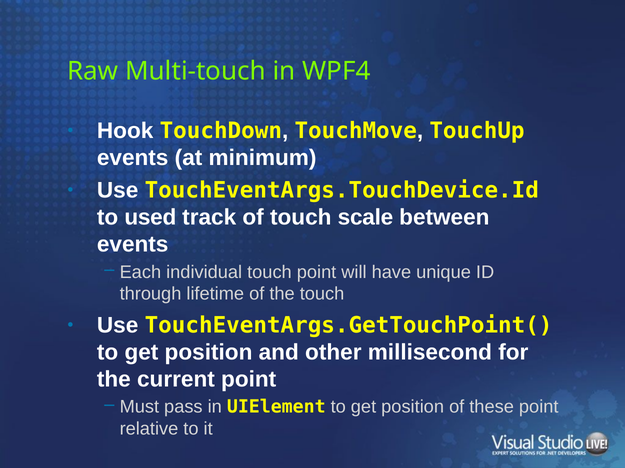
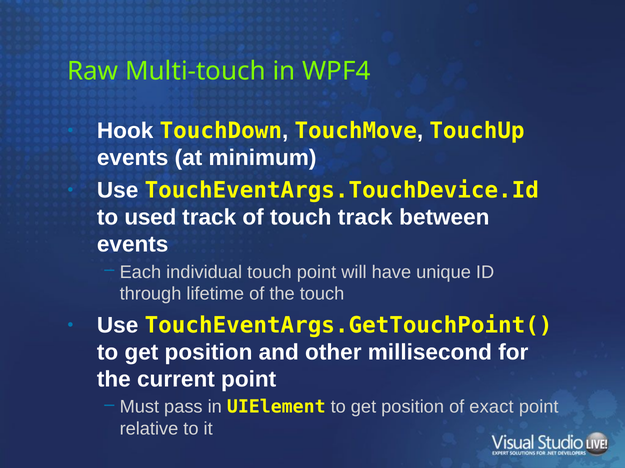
touch scale: scale -> track
these: these -> exact
